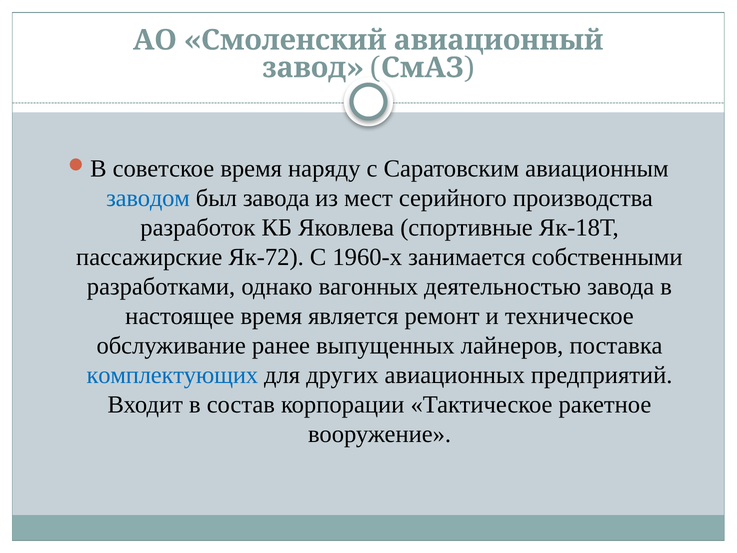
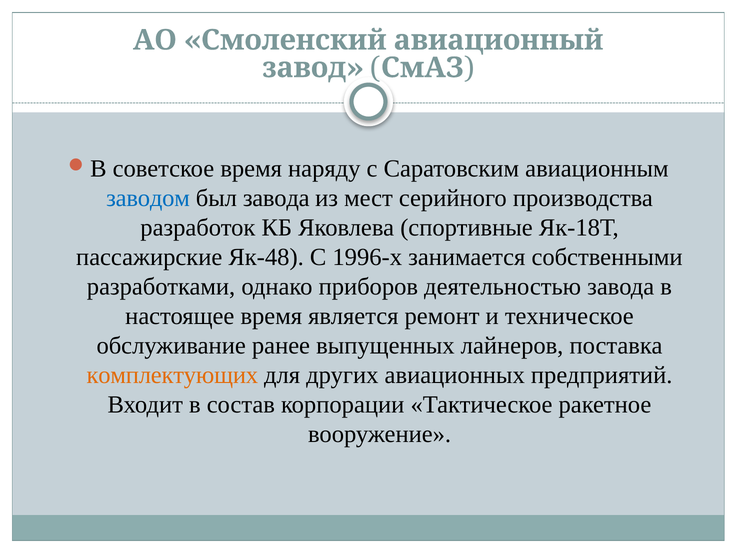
Як-72: Як-72 -> Як-48
1960-х: 1960-х -> 1996-х
вагонных: вагонных -> приборов
комплектующих colour: blue -> orange
